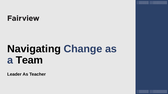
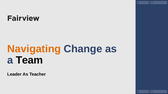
Navigating colour: black -> orange
